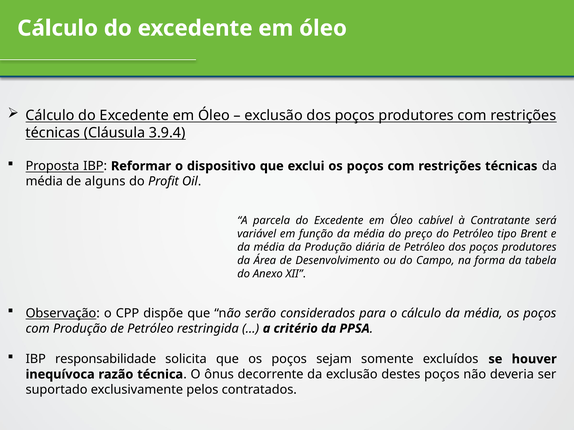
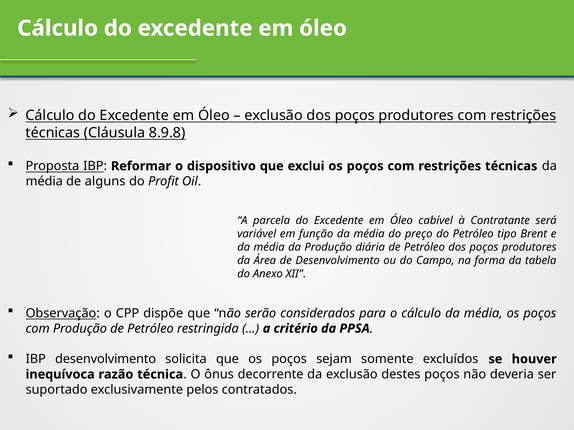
3.9.4: 3.9.4 -> 8.9.8
IBP responsabilidade: responsabilidade -> desenvolvimento
